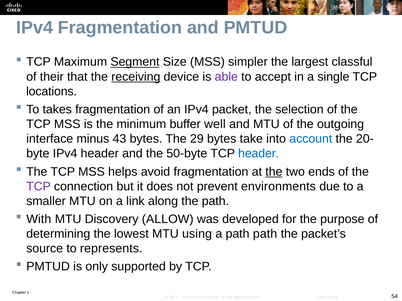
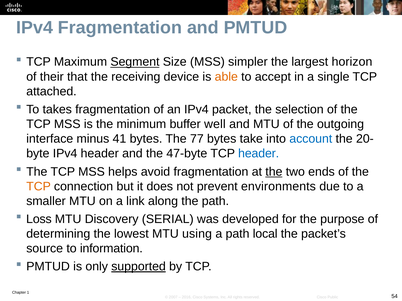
classful: classful -> horizon
receiving underline: present -> none
able colour: purple -> orange
locations: locations -> attached
43: 43 -> 41
29: 29 -> 77
50-byte: 50-byte -> 47-byte
TCP at (39, 187) colour: purple -> orange
With: With -> Loss
ALLOW: ALLOW -> SERIAL
path path: path -> local
represents: represents -> information
supported underline: none -> present
